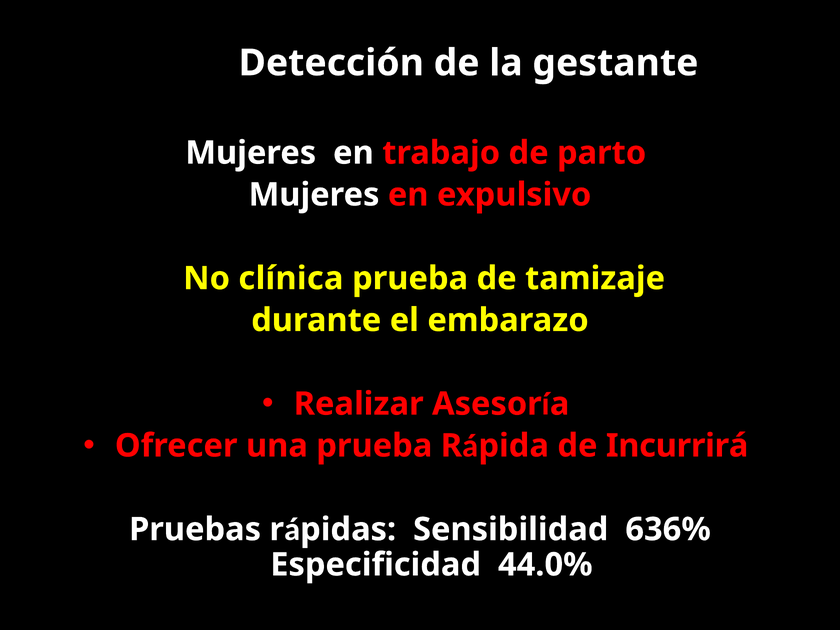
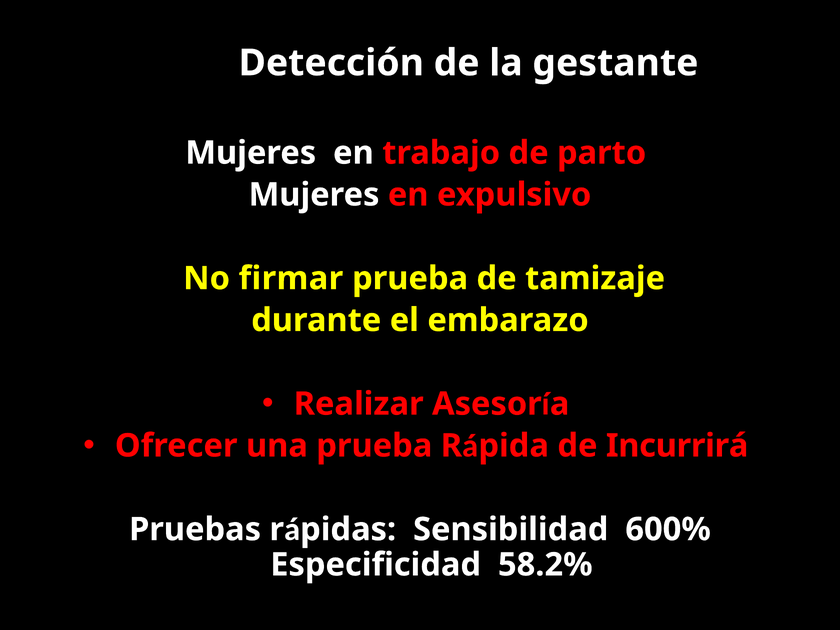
clínica: clínica -> firmar
636%: 636% -> 600%
44.0%: 44.0% -> 58.2%
